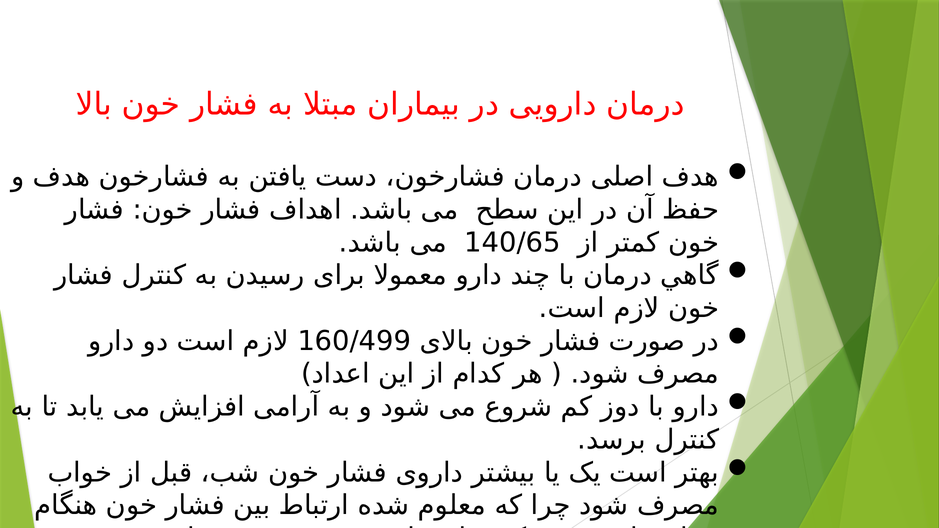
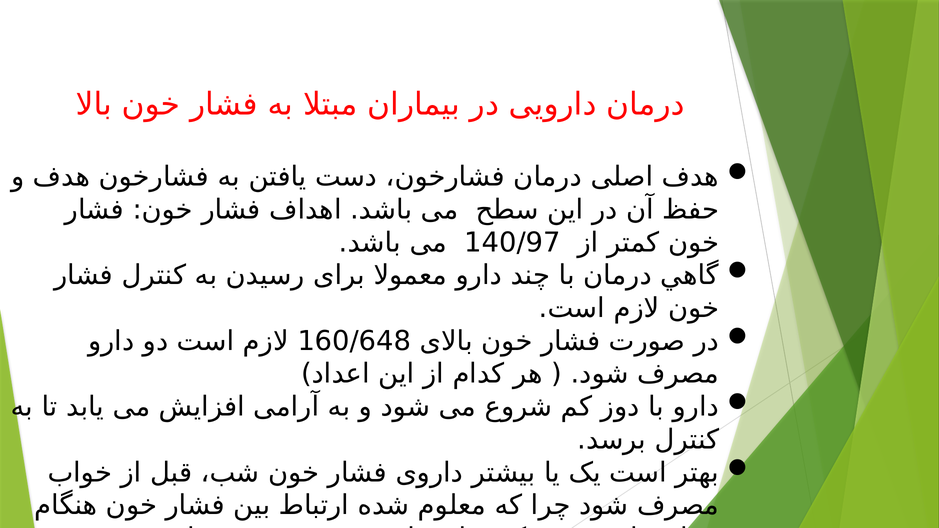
140/65: 140/65 -> 140/97
160/499: 160/499 -> 160/648
